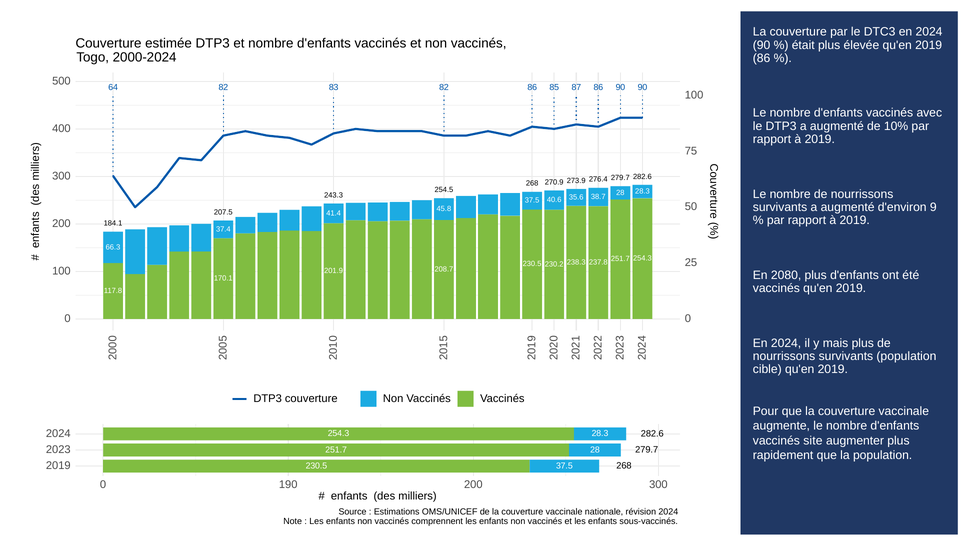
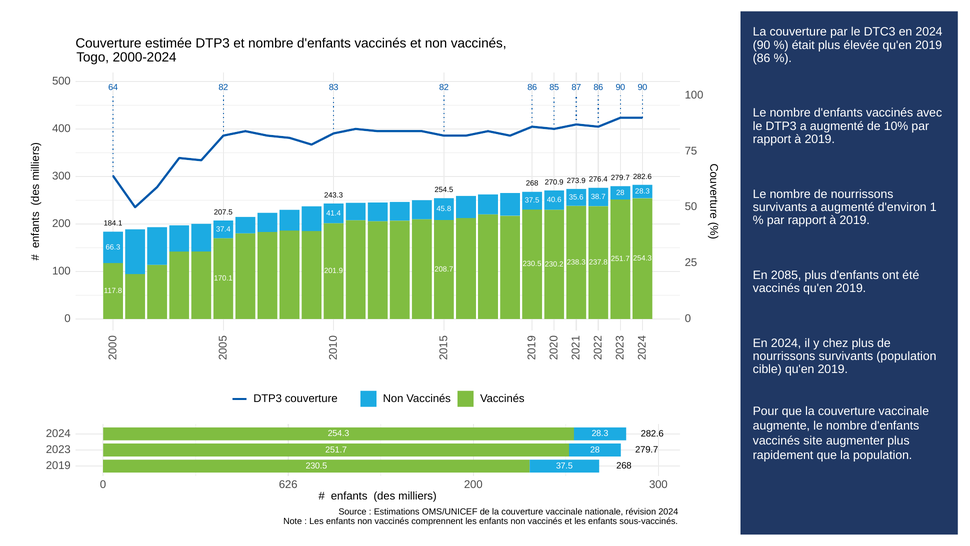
d'environ 9: 9 -> 1
2080: 2080 -> 2085
mais: mais -> chez
190: 190 -> 626
